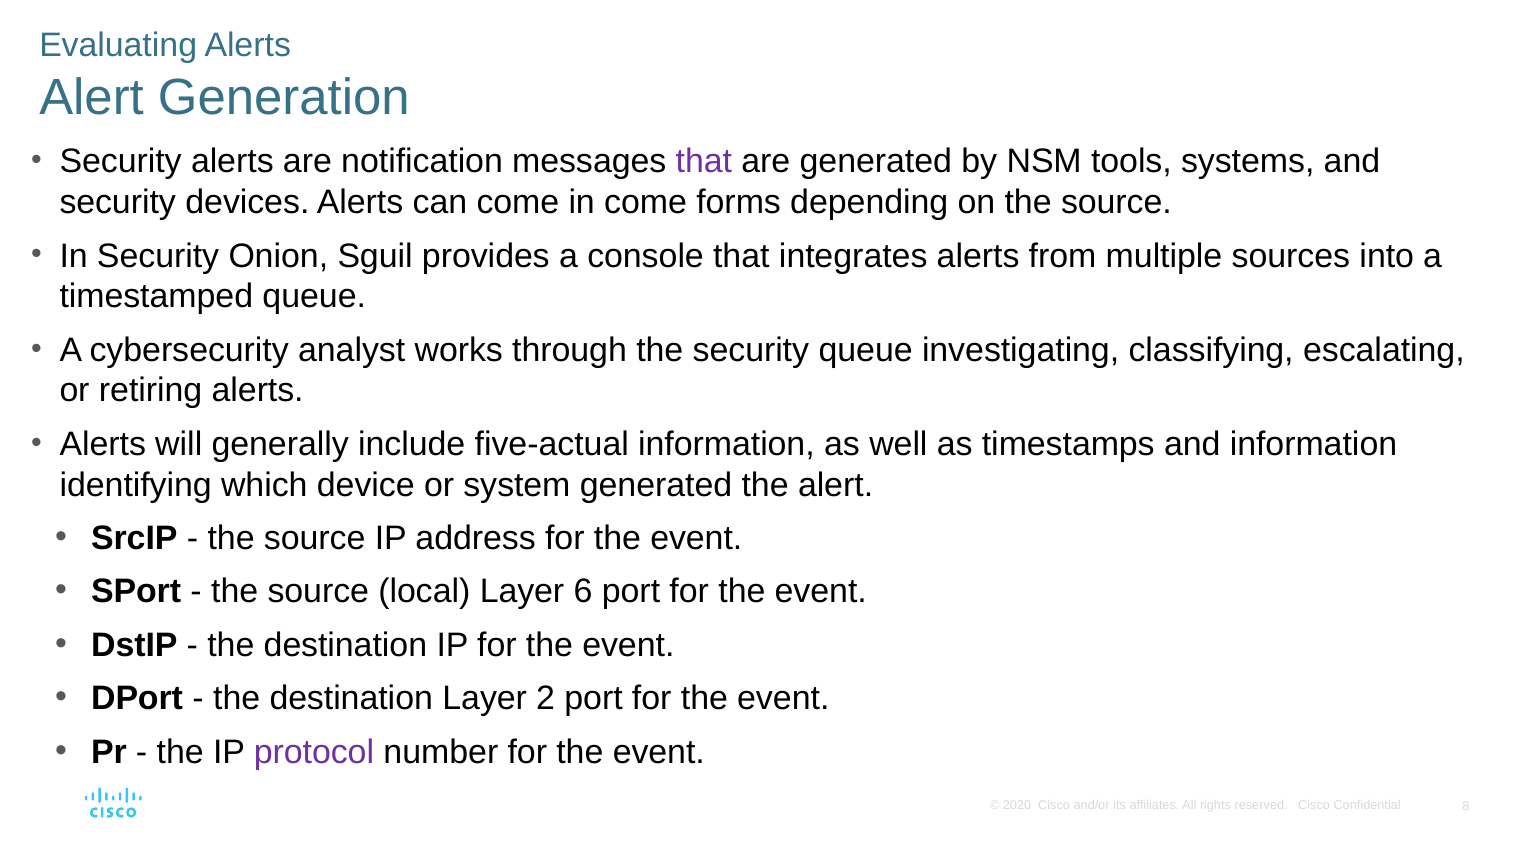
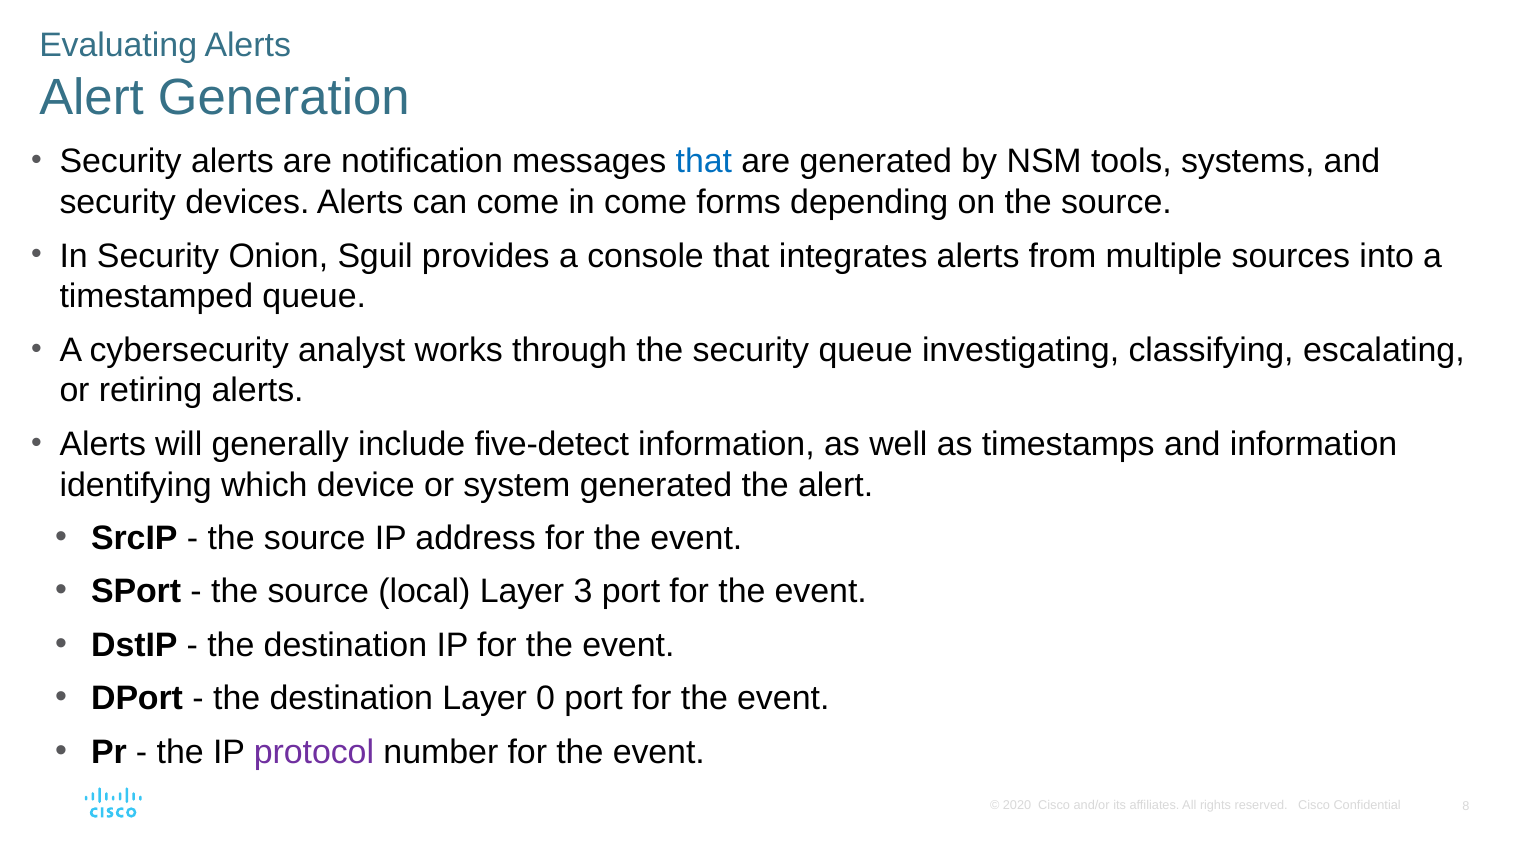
that at (704, 162) colour: purple -> blue
five-actual: five-actual -> five-detect
6: 6 -> 3
2: 2 -> 0
